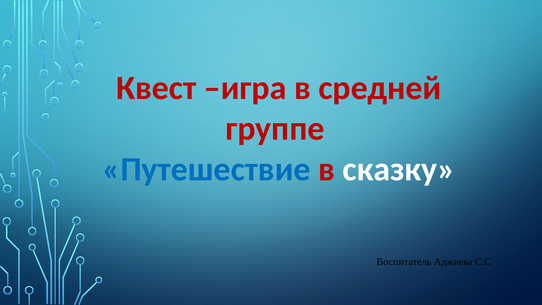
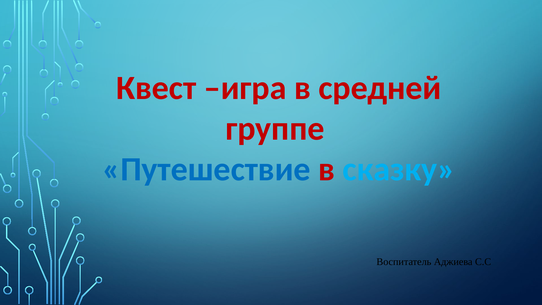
сказку colour: white -> light blue
